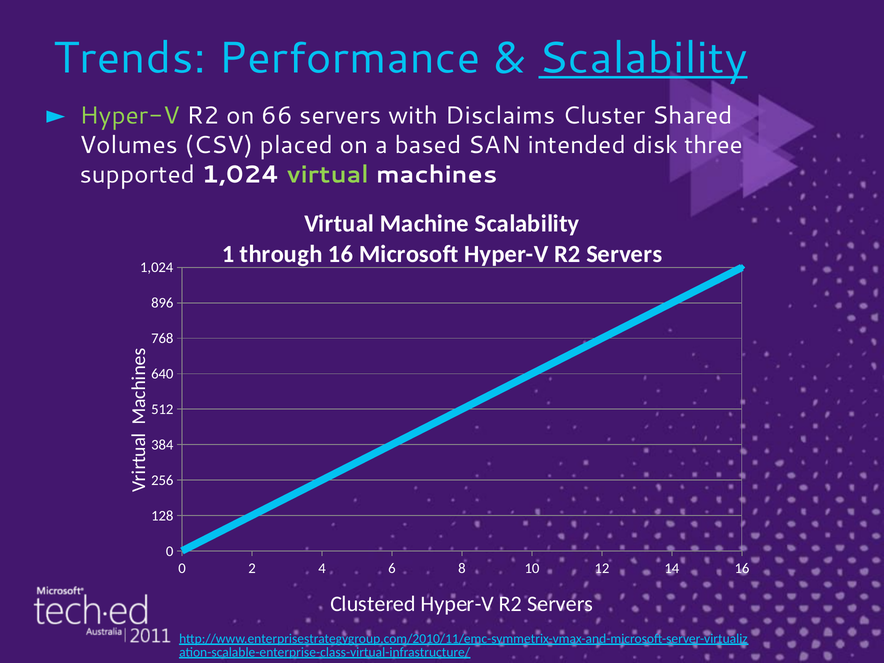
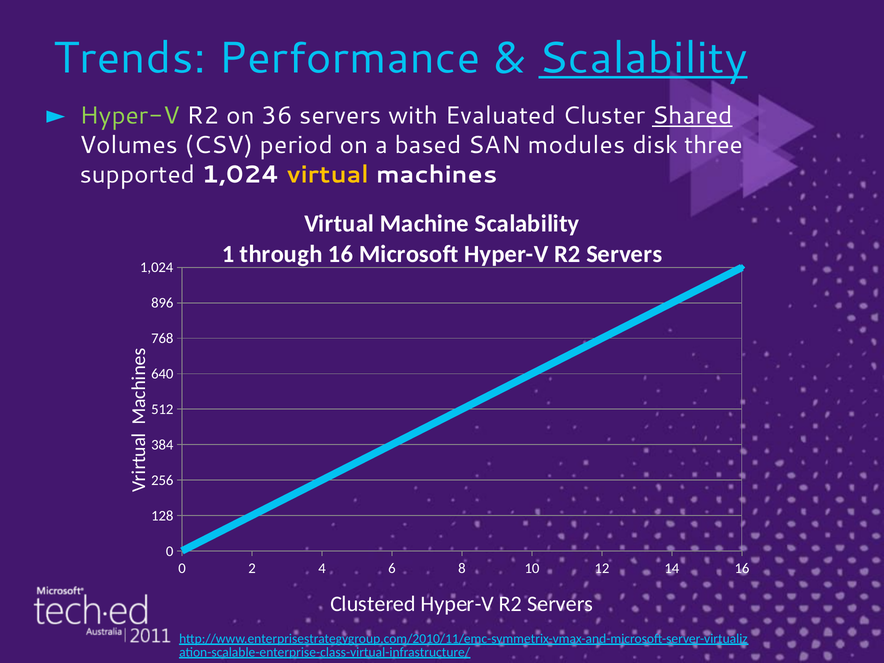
66: 66 -> 36
Disclaims: Disclaims -> Evaluated
Shared underline: none -> present
placed: placed -> period
intended: intended -> modules
virtual at (328, 175) colour: light green -> yellow
